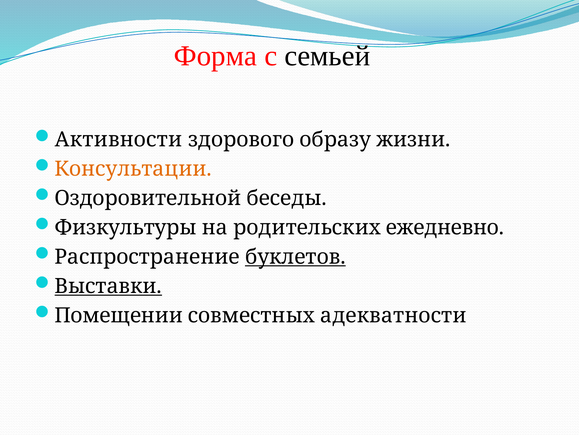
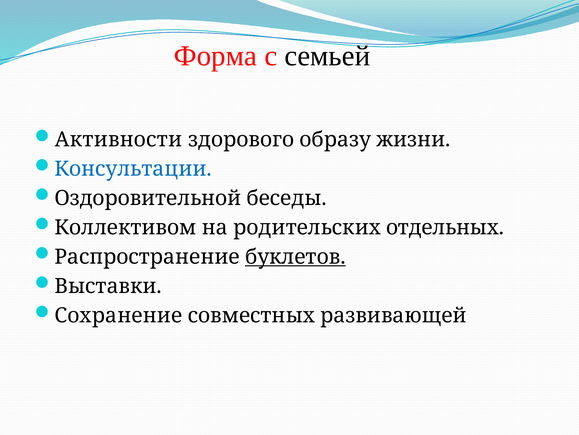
Консультации colour: orange -> blue
Физкультуры: Физкультуры -> Коллективом
ежедневно: ежедневно -> отдельных
Выставки underline: present -> none
Помещении: Помещении -> Сохранение
адекватности: адекватности -> развивающей
